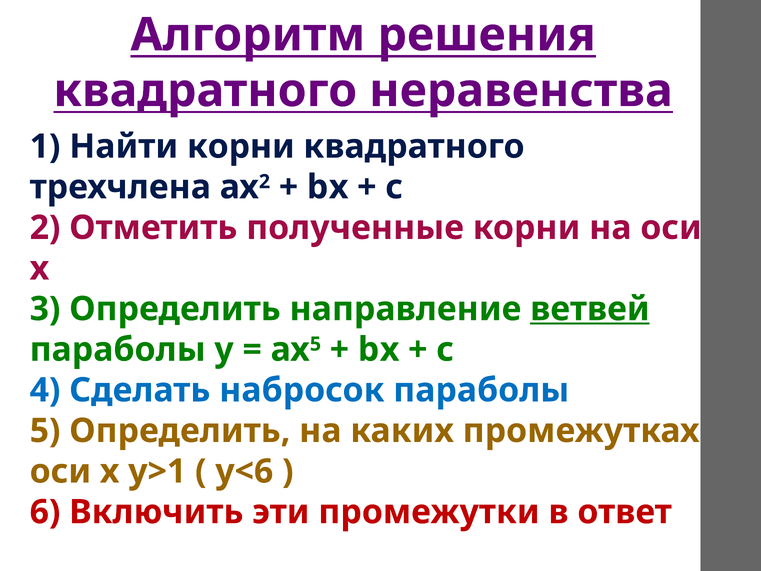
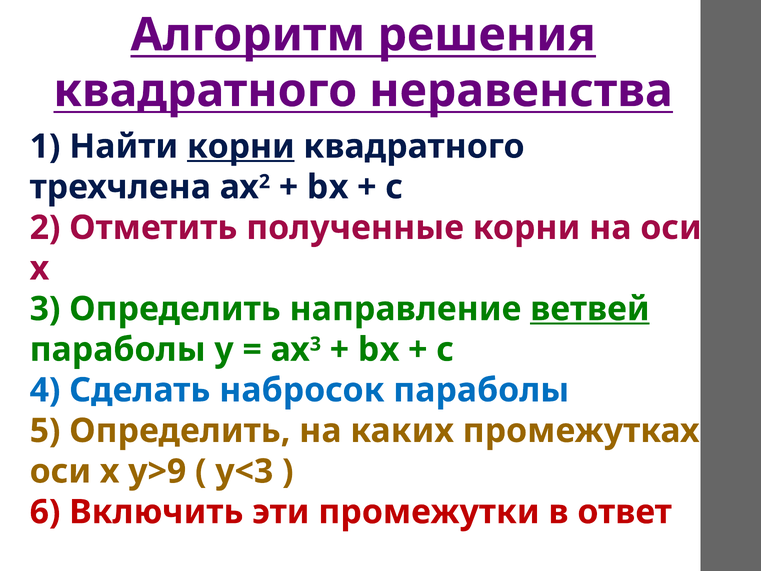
корни at (241, 146) underline: none -> present
5 at (315, 344): 5 -> 3
у>1: у>1 -> у>9
у<6: у<6 -> у<3
